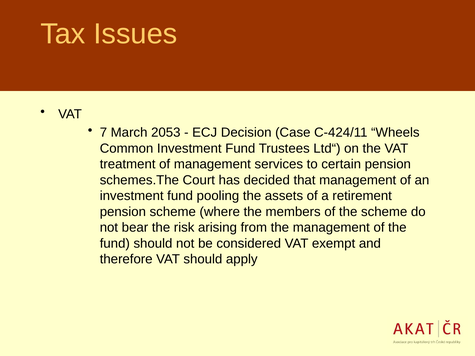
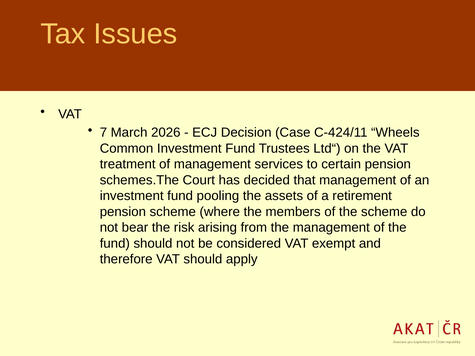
2053: 2053 -> 2026
